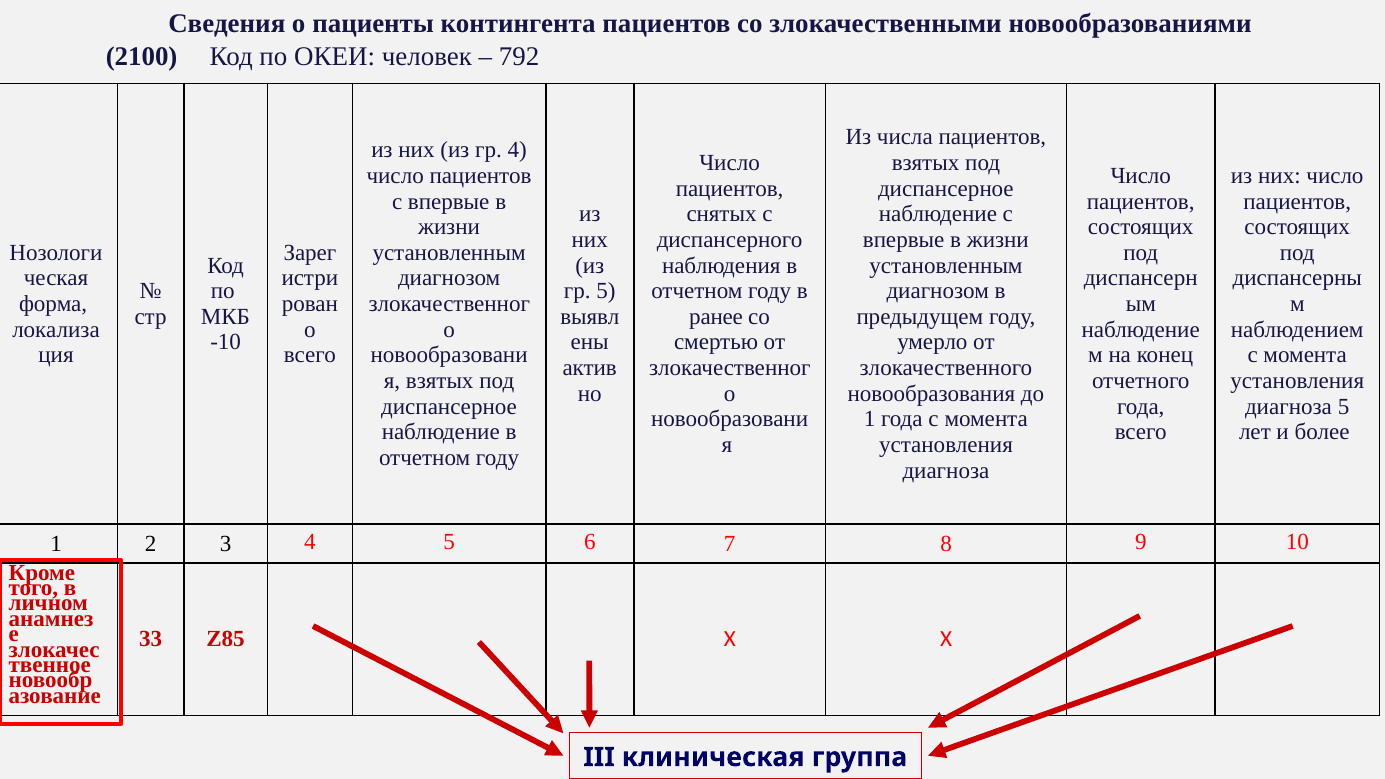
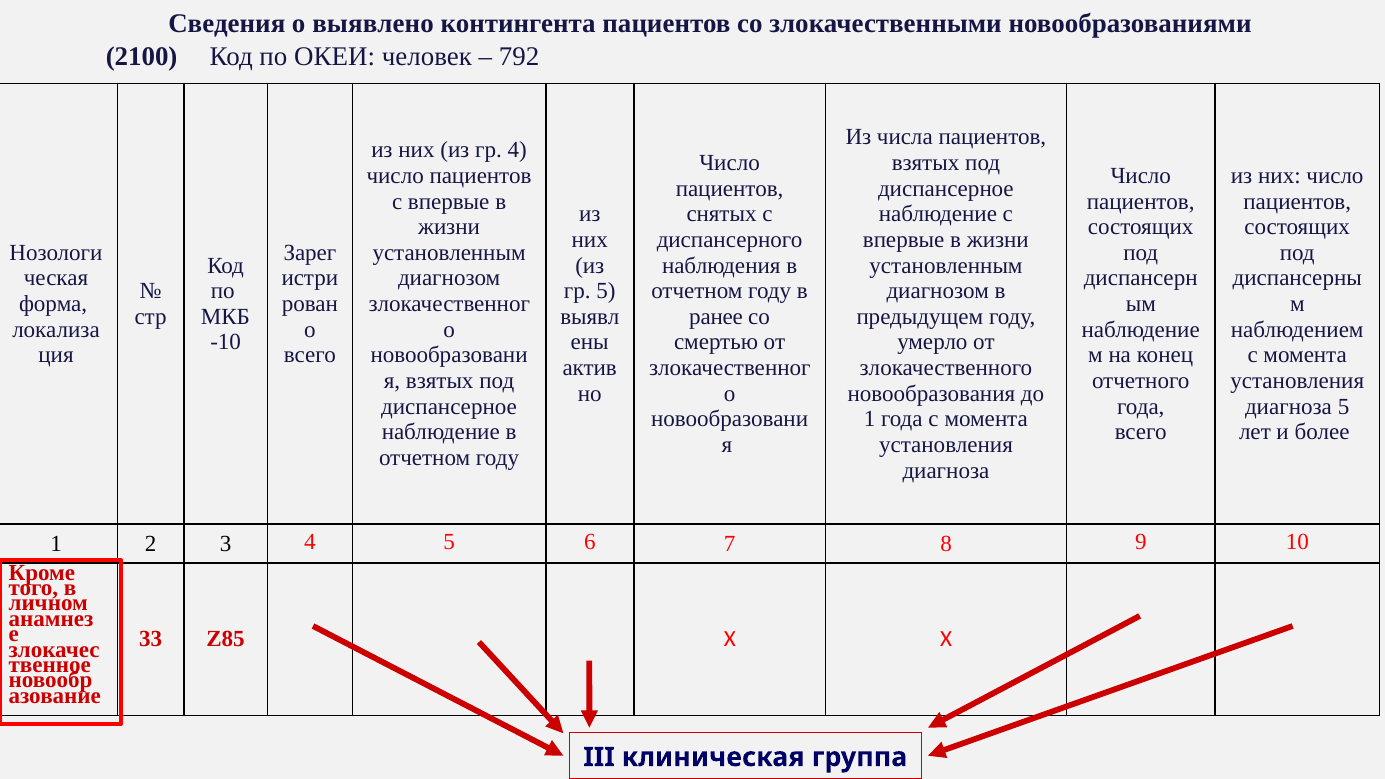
пациенты: пациенты -> выявлено
